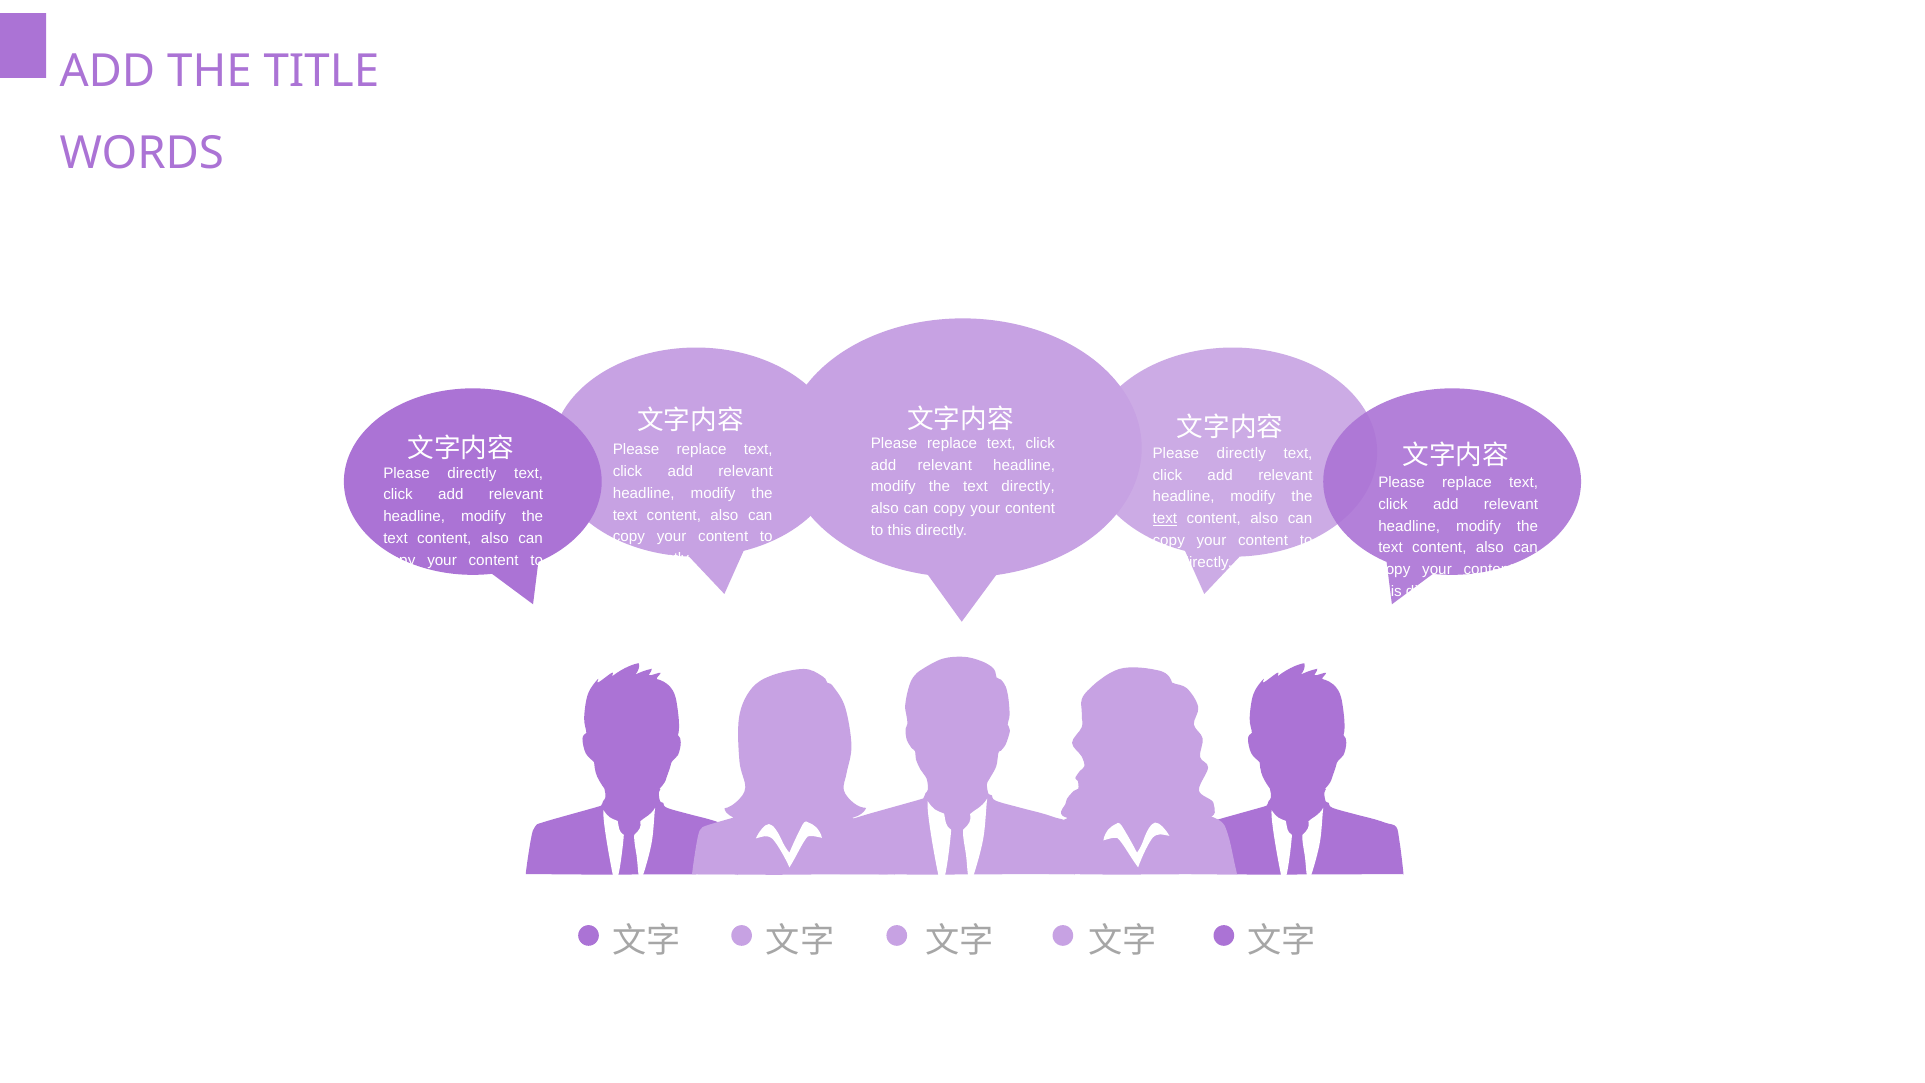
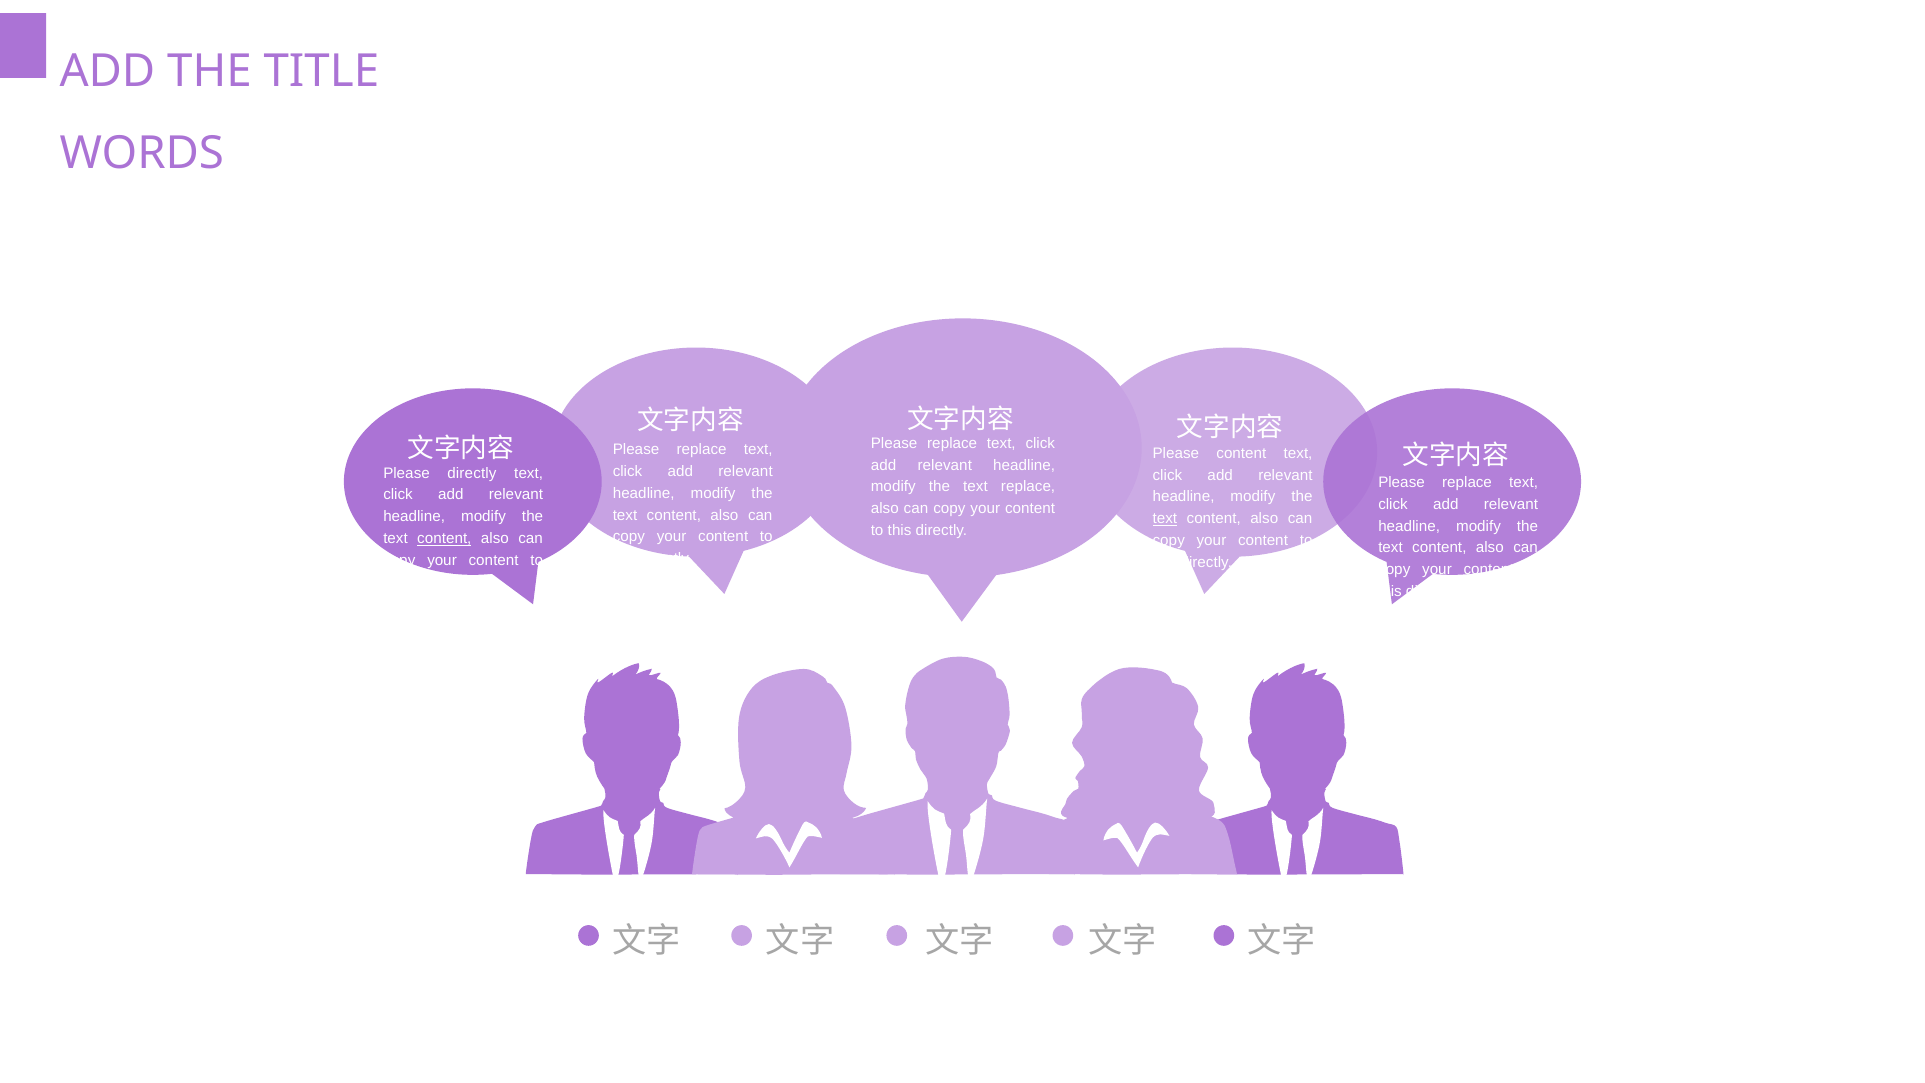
directly at (1241, 453): directly -> content
text directly: directly -> replace
content at (444, 538) underline: none -> present
